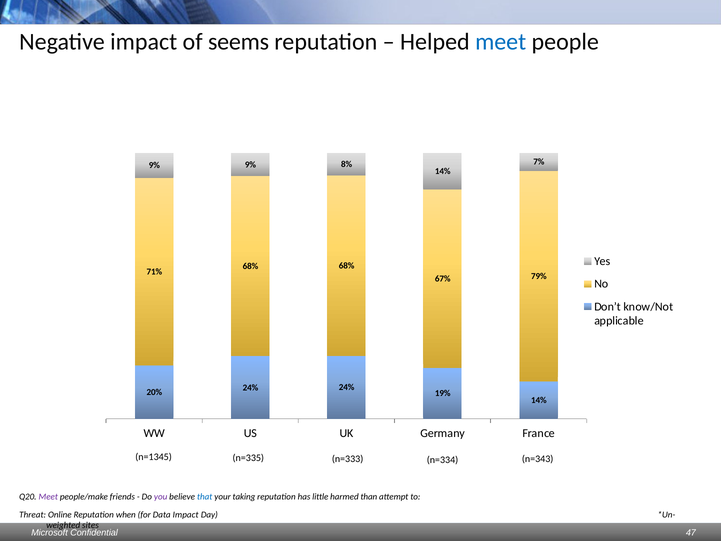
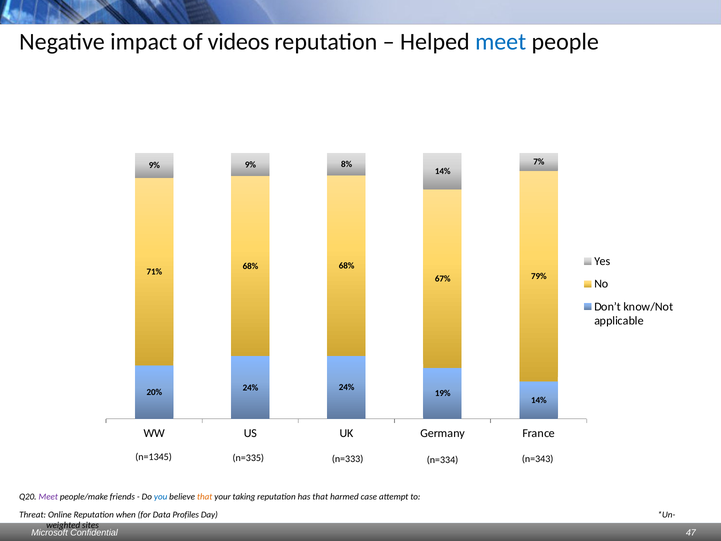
seems: seems -> videos
you colour: purple -> blue
that at (205, 496) colour: blue -> orange
has little: little -> that
than: than -> case
Data Impact: Impact -> Profiles
